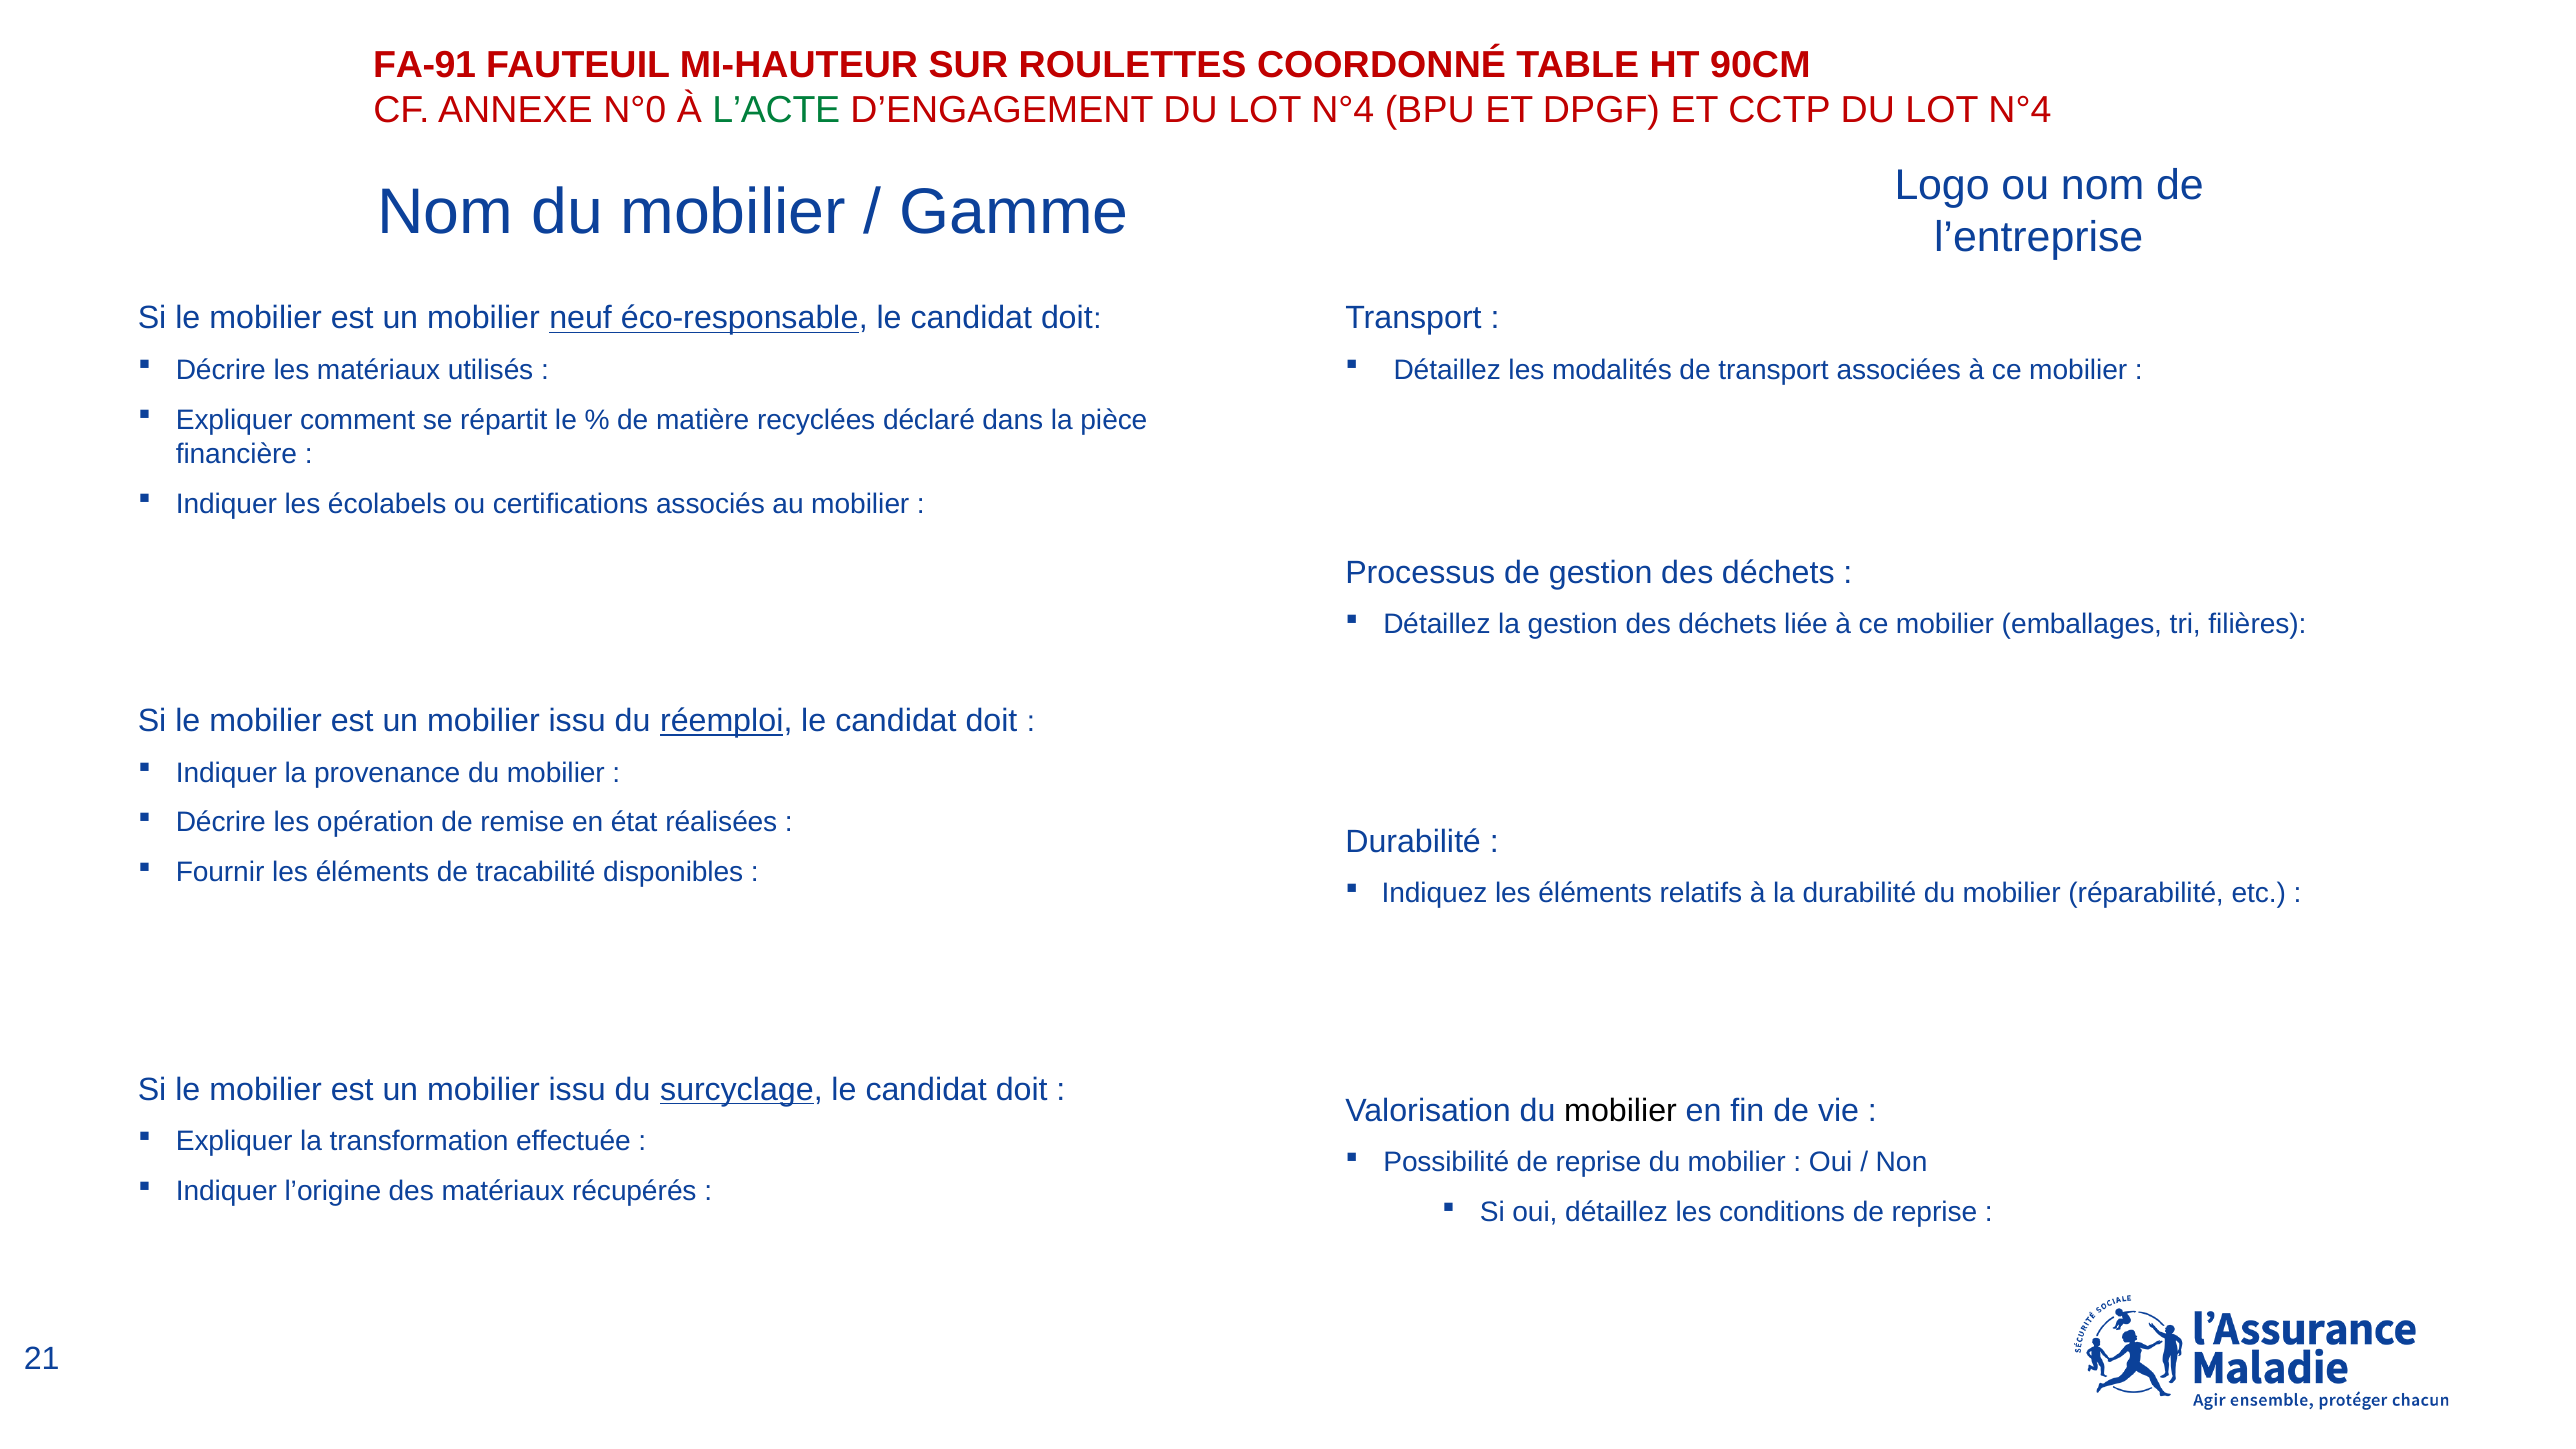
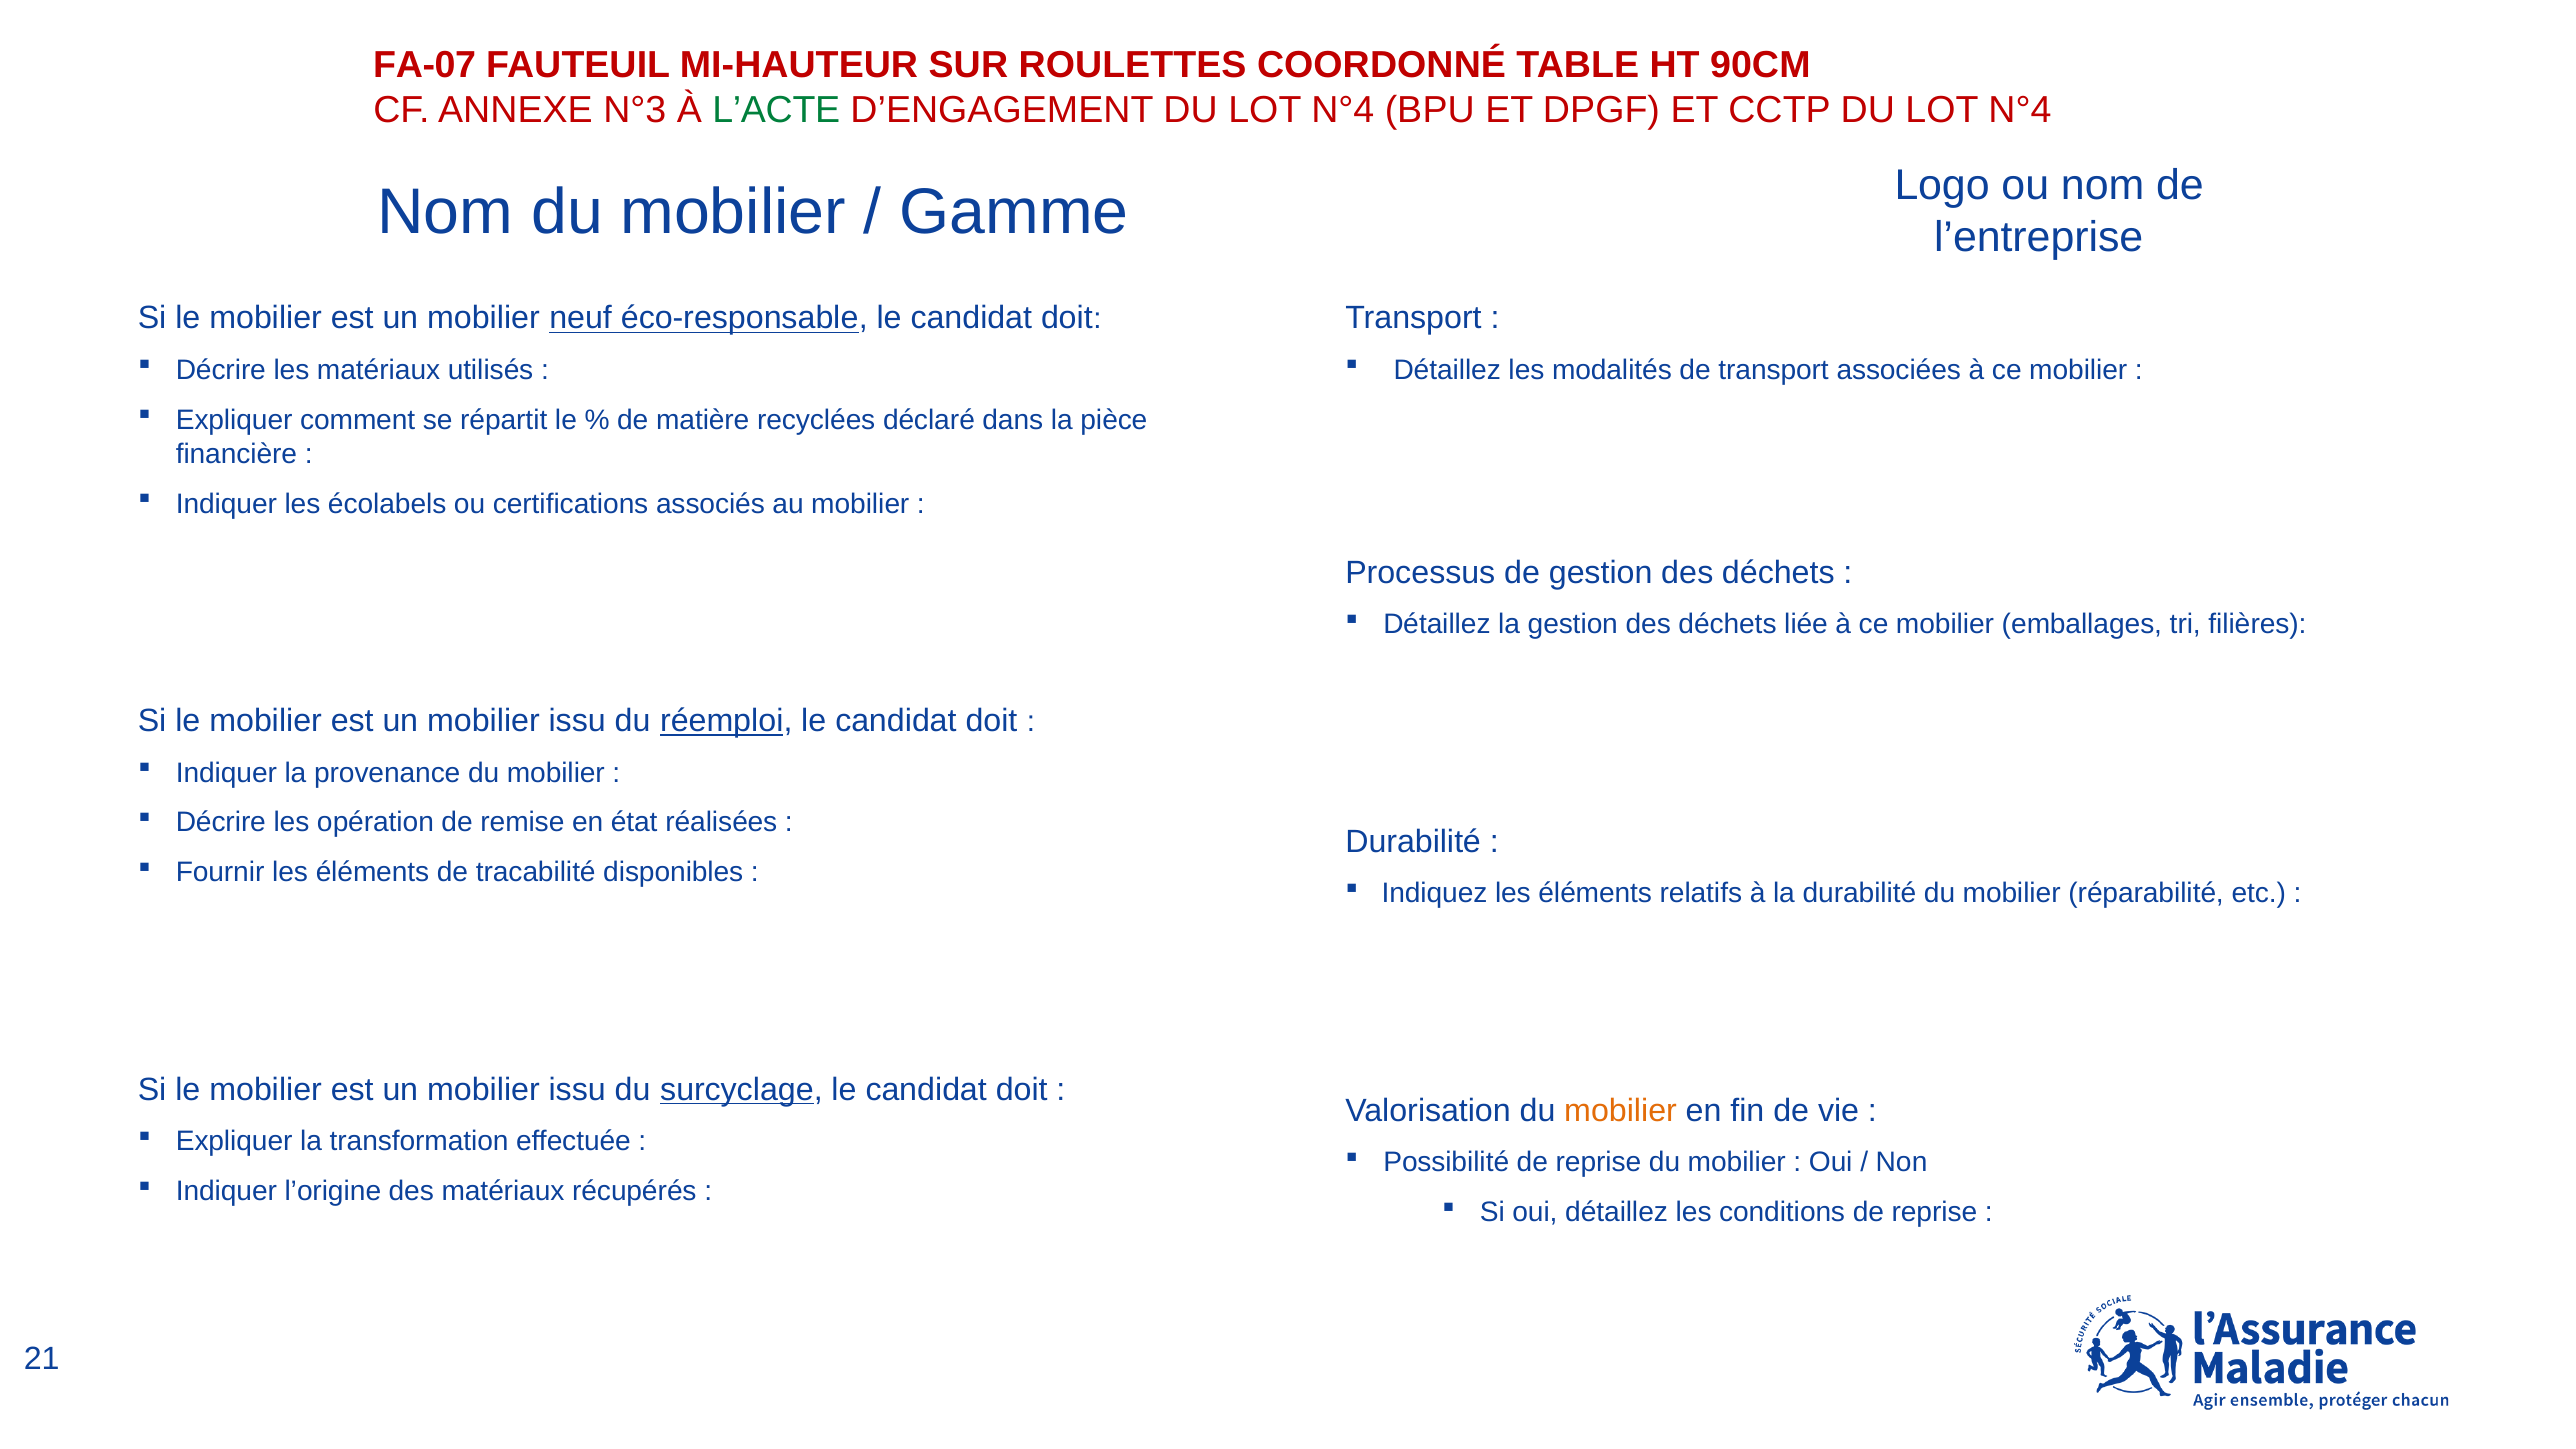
FA-91: FA-91 -> FA-07
N°0: N°0 -> N°3
mobilier at (1621, 1110) colour: black -> orange
